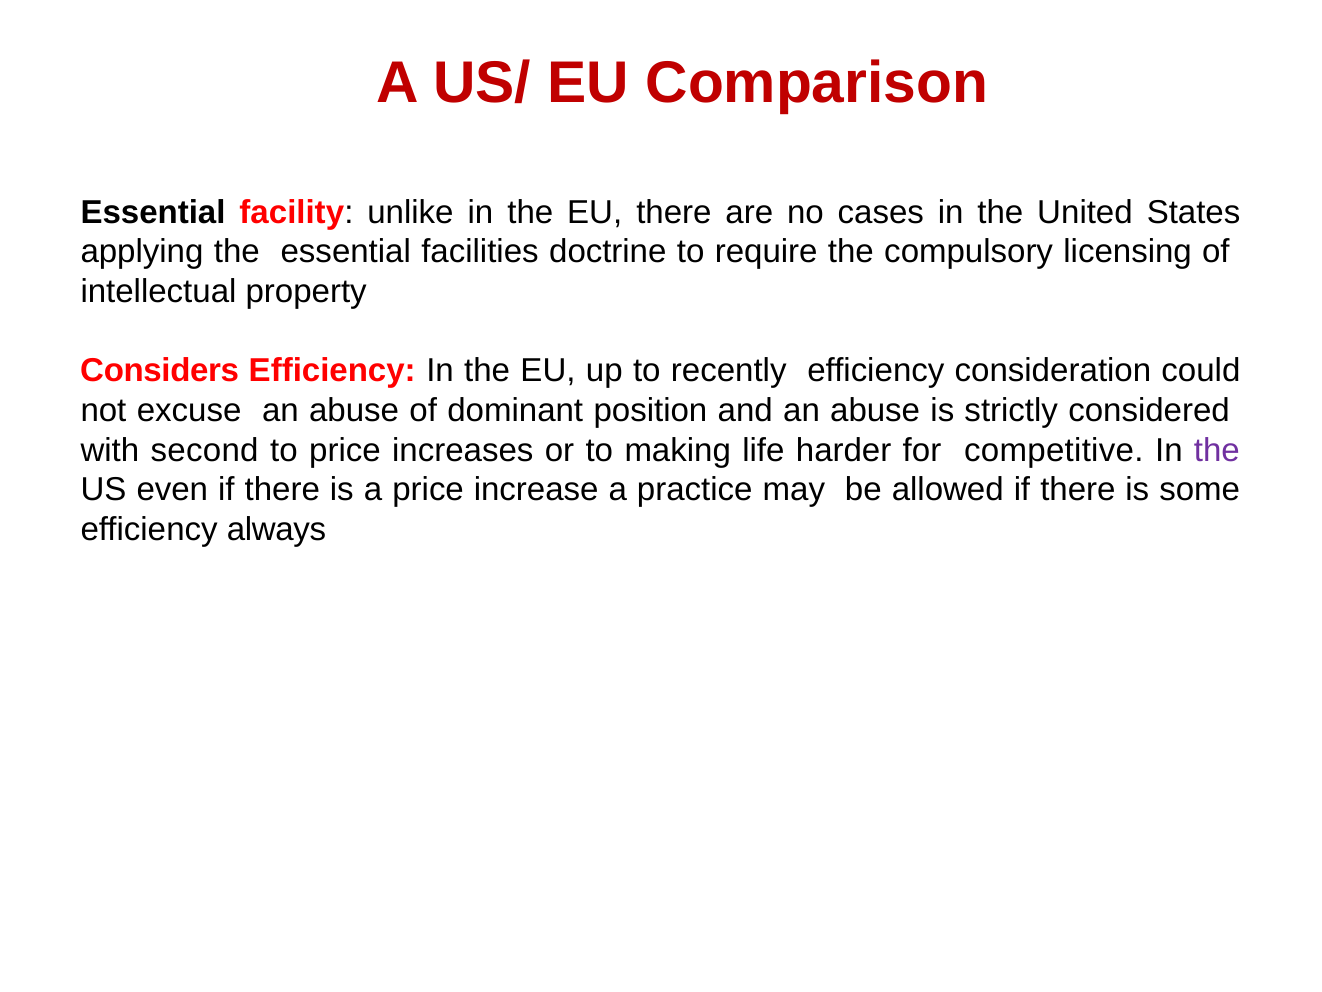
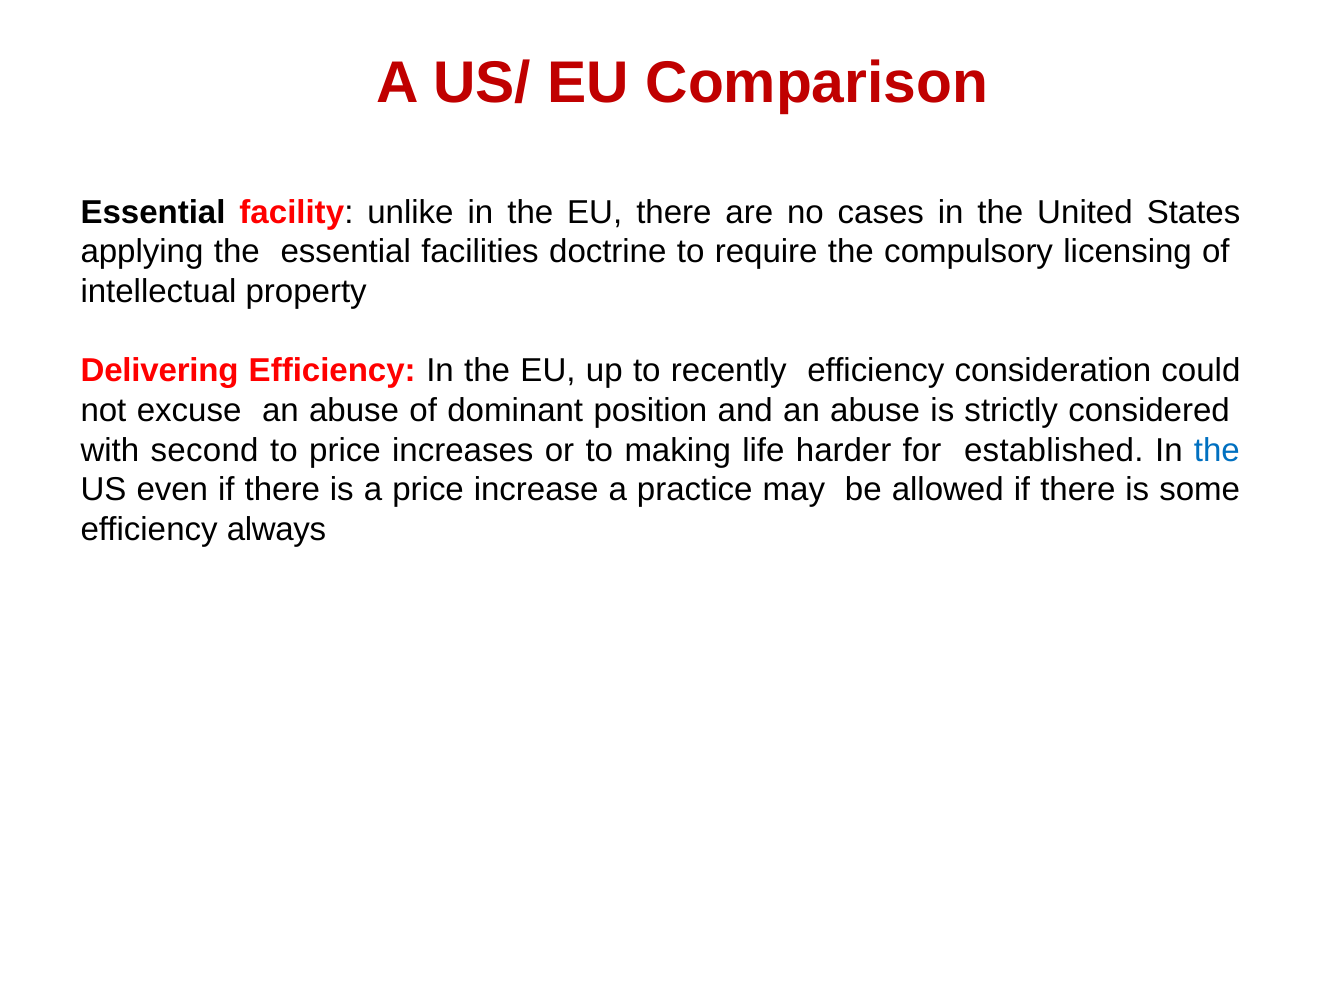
Considers: Considers -> Delivering
competitive: competitive -> established
the at (1217, 450) colour: purple -> blue
